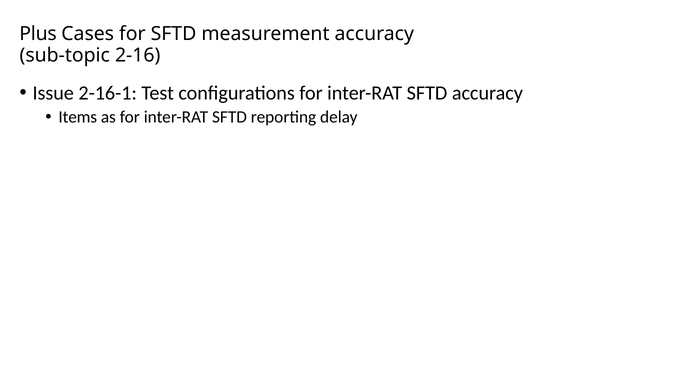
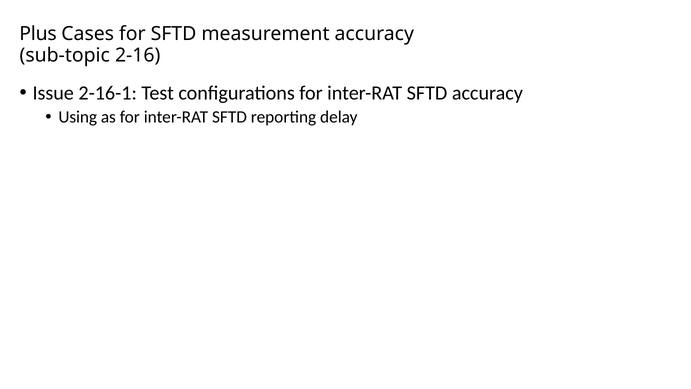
Items: Items -> Using
